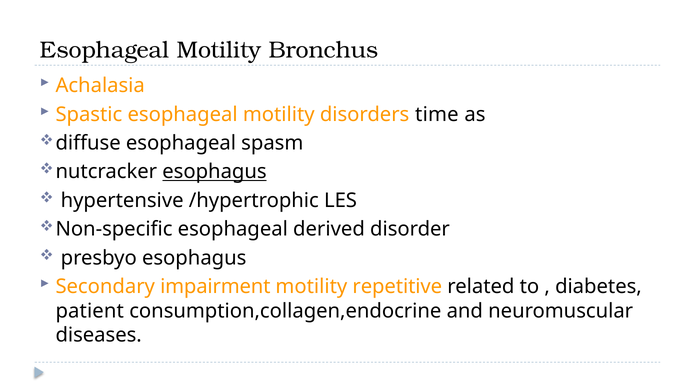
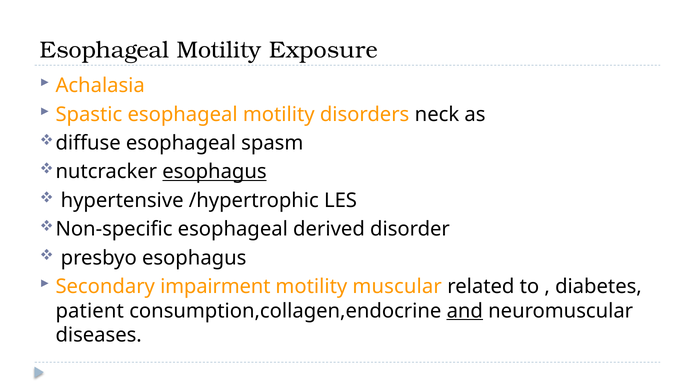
Bronchus: Bronchus -> Exposure
time: time -> neck
repetitive: repetitive -> muscular
and underline: none -> present
